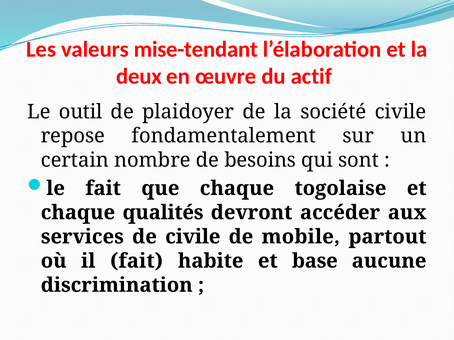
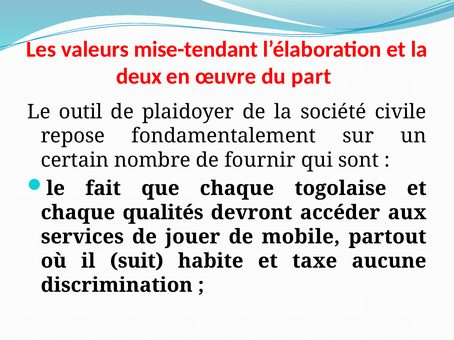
actif: actif -> part
besoins: besoins -> fournir
de civile: civile -> jouer
il fait: fait -> suit
base: base -> taxe
